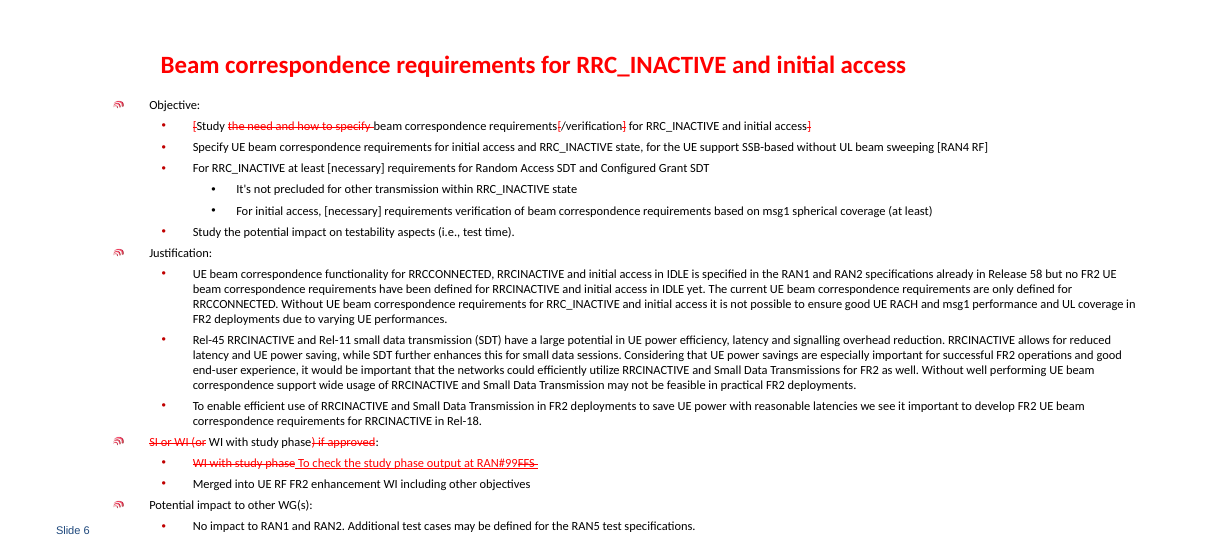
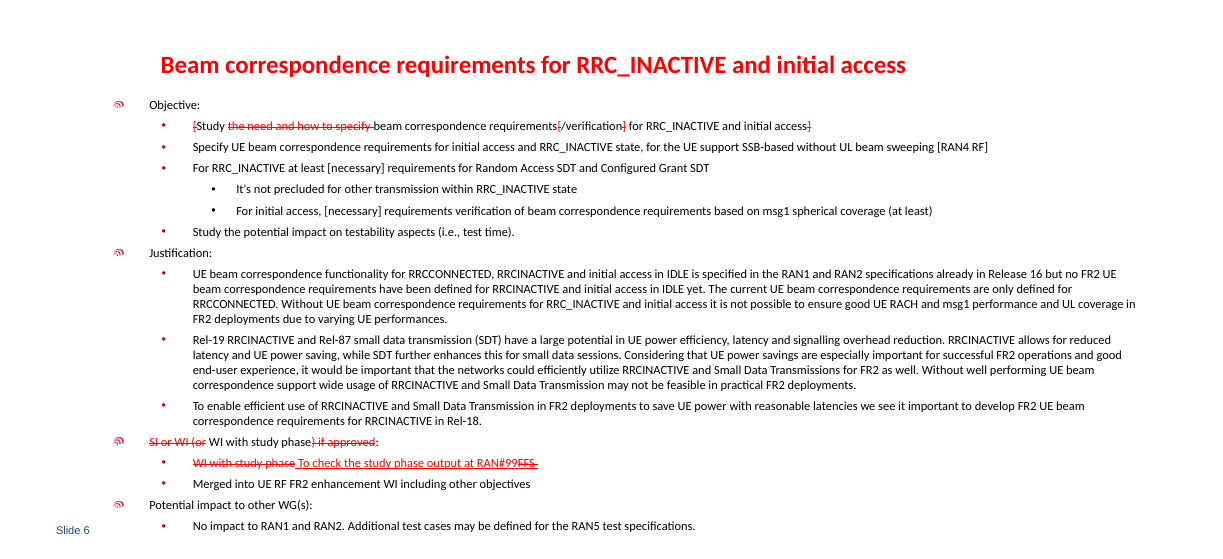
58: 58 -> 16
Rel-45: Rel-45 -> Rel-19
Rel-11: Rel-11 -> Rel-87
